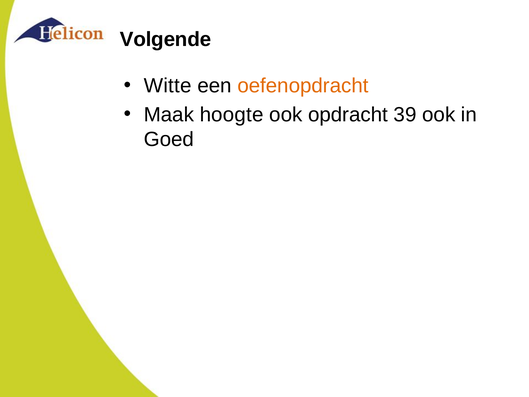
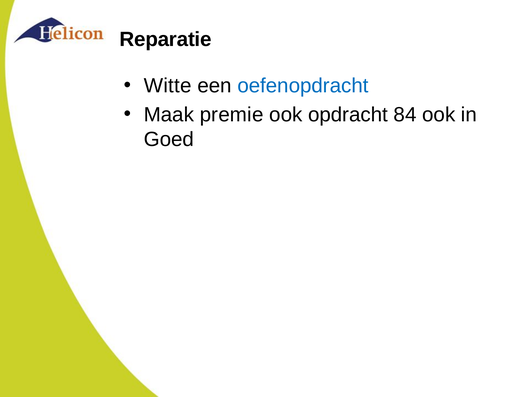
Volgende: Volgende -> Reparatie
oefenopdracht colour: orange -> blue
hoogte: hoogte -> premie
39: 39 -> 84
